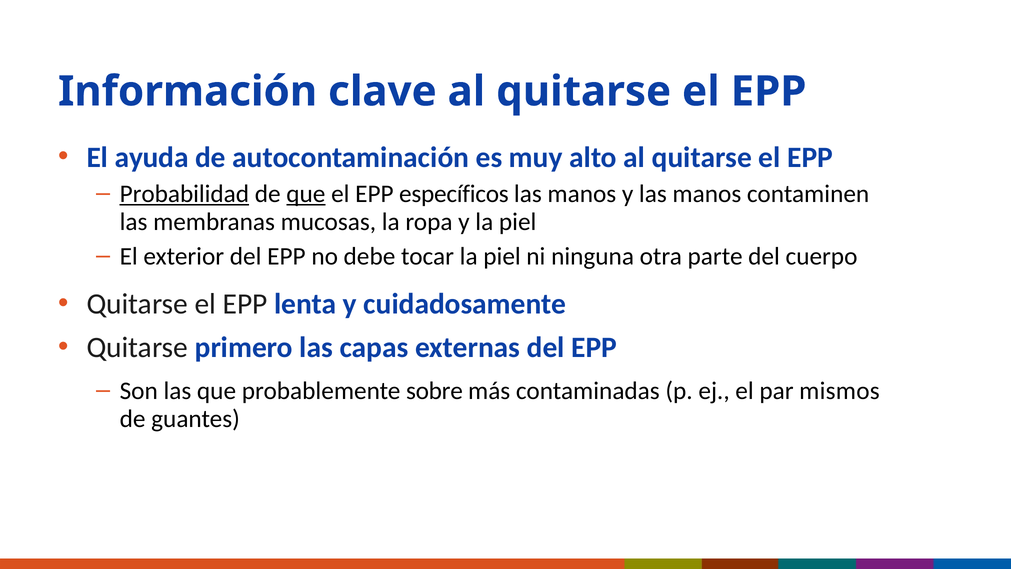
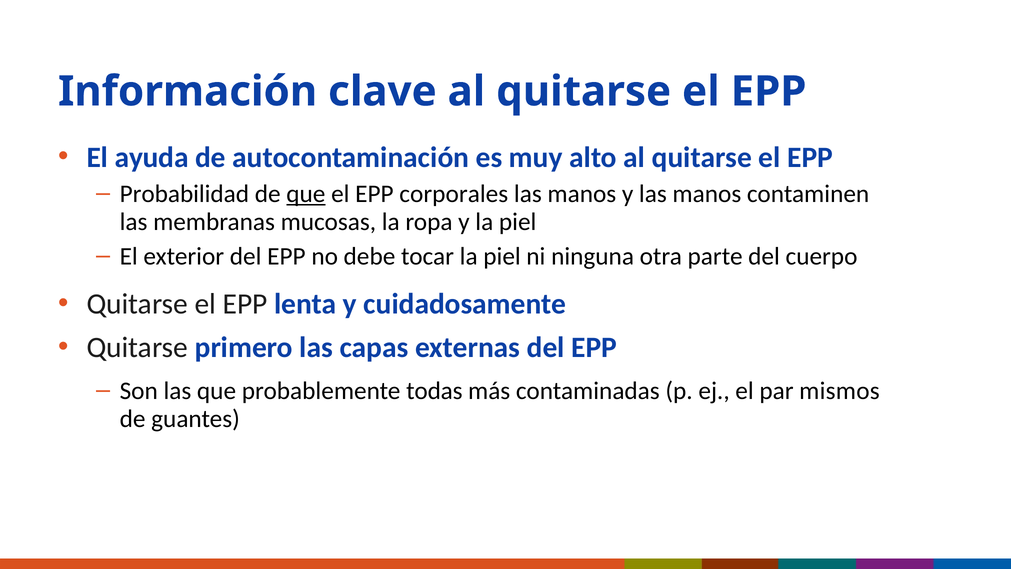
Probabilidad underline: present -> none
específicos: específicos -> corporales
sobre: sobre -> todas
